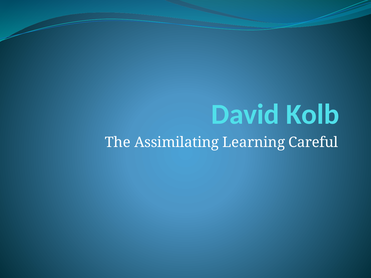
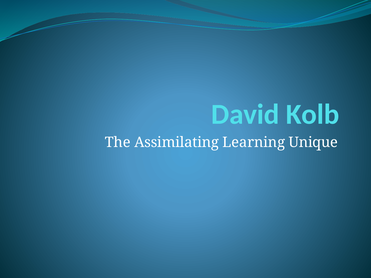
Careful: Careful -> Unique
